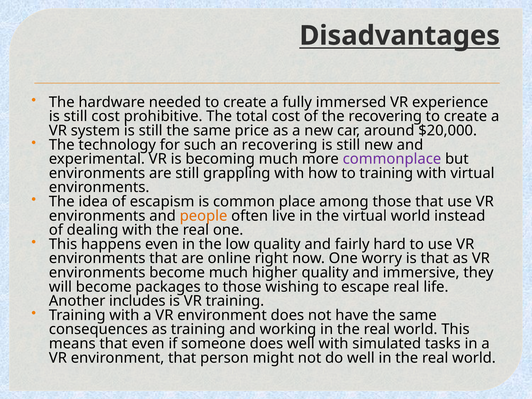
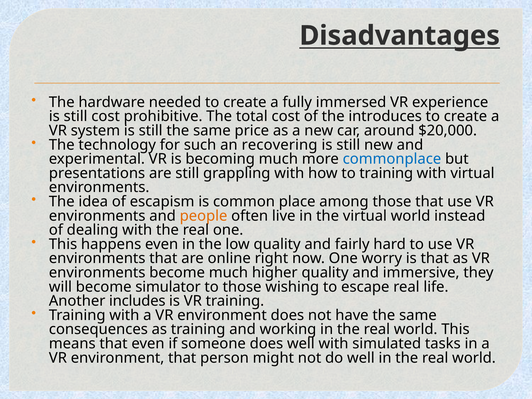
the recovering: recovering -> introduces
commonplace colour: purple -> blue
environments at (97, 173): environments -> presentations
packages: packages -> simulator
